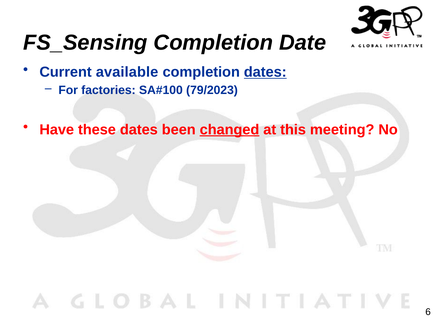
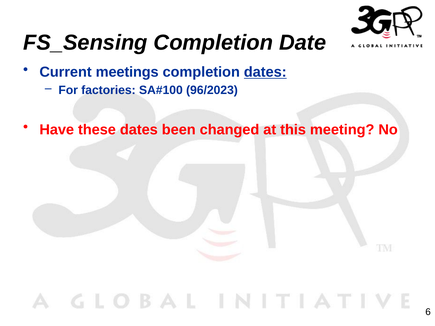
available: available -> meetings
79/2023: 79/2023 -> 96/2023
changed underline: present -> none
